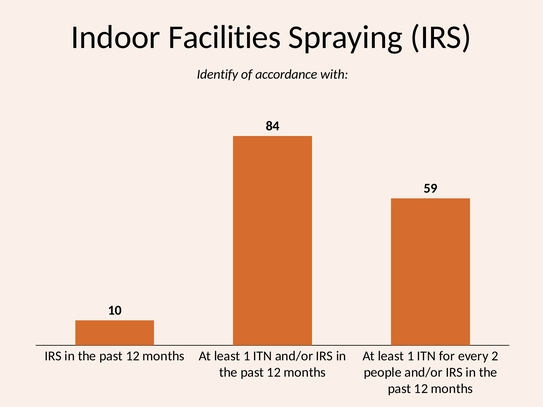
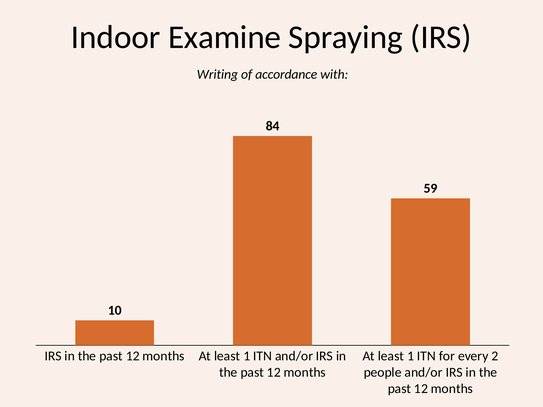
Facilities: Facilities -> Examine
Identify: Identify -> Writing
